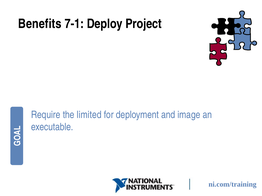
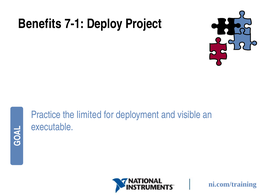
Require: Require -> Practice
image: image -> visible
